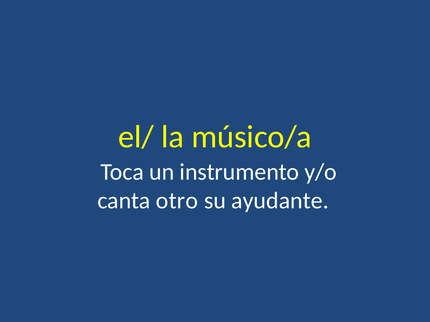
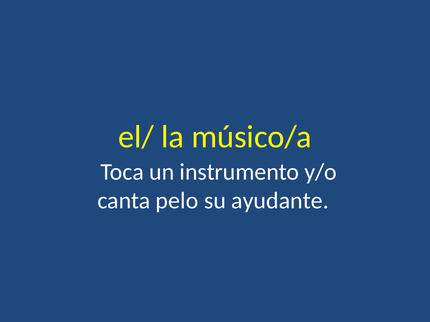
otro: otro -> pelo
